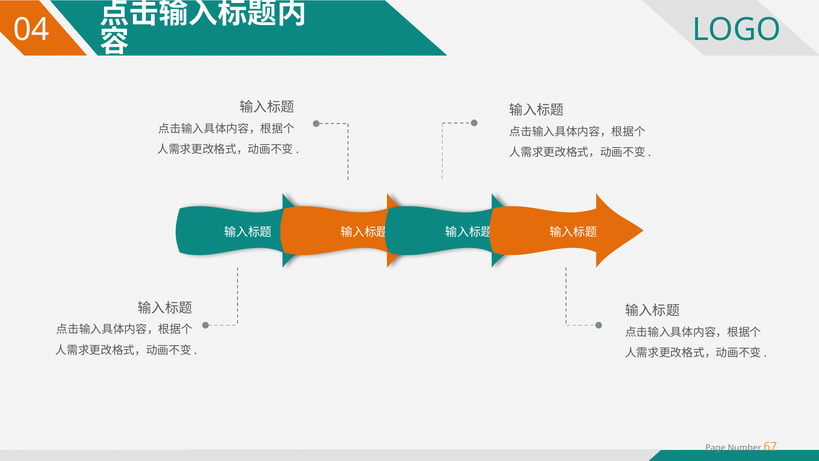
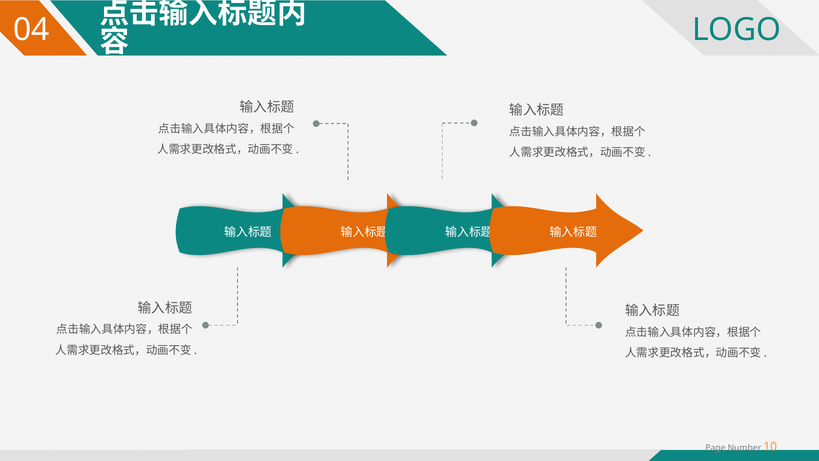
67: 67 -> 10
